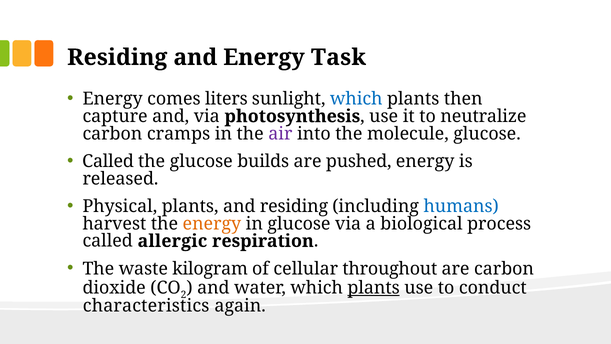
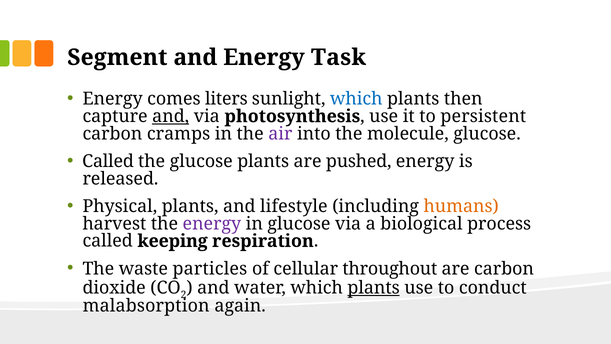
Residing at (117, 57): Residing -> Segment
and at (171, 116) underline: none -> present
neutralize: neutralize -> persistent
glucose builds: builds -> plants
and residing: residing -> lifestyle
humans colour: blue -> orange
energy at (212, 224) colour: orange -> purple
allergic: allergic -> keeping
kilogram: kilogram -> particles
characteristics: characteristics -> malabsorption
